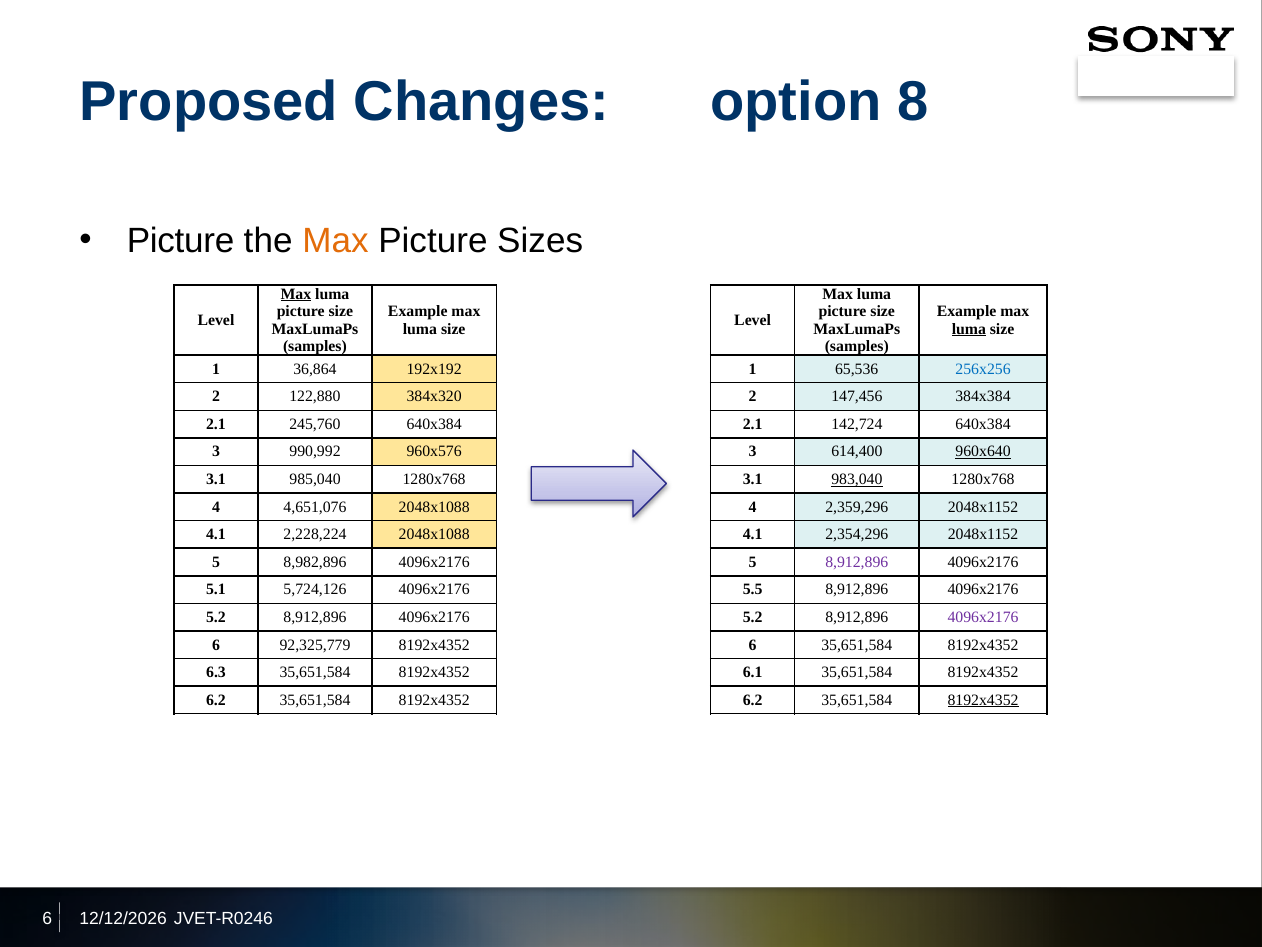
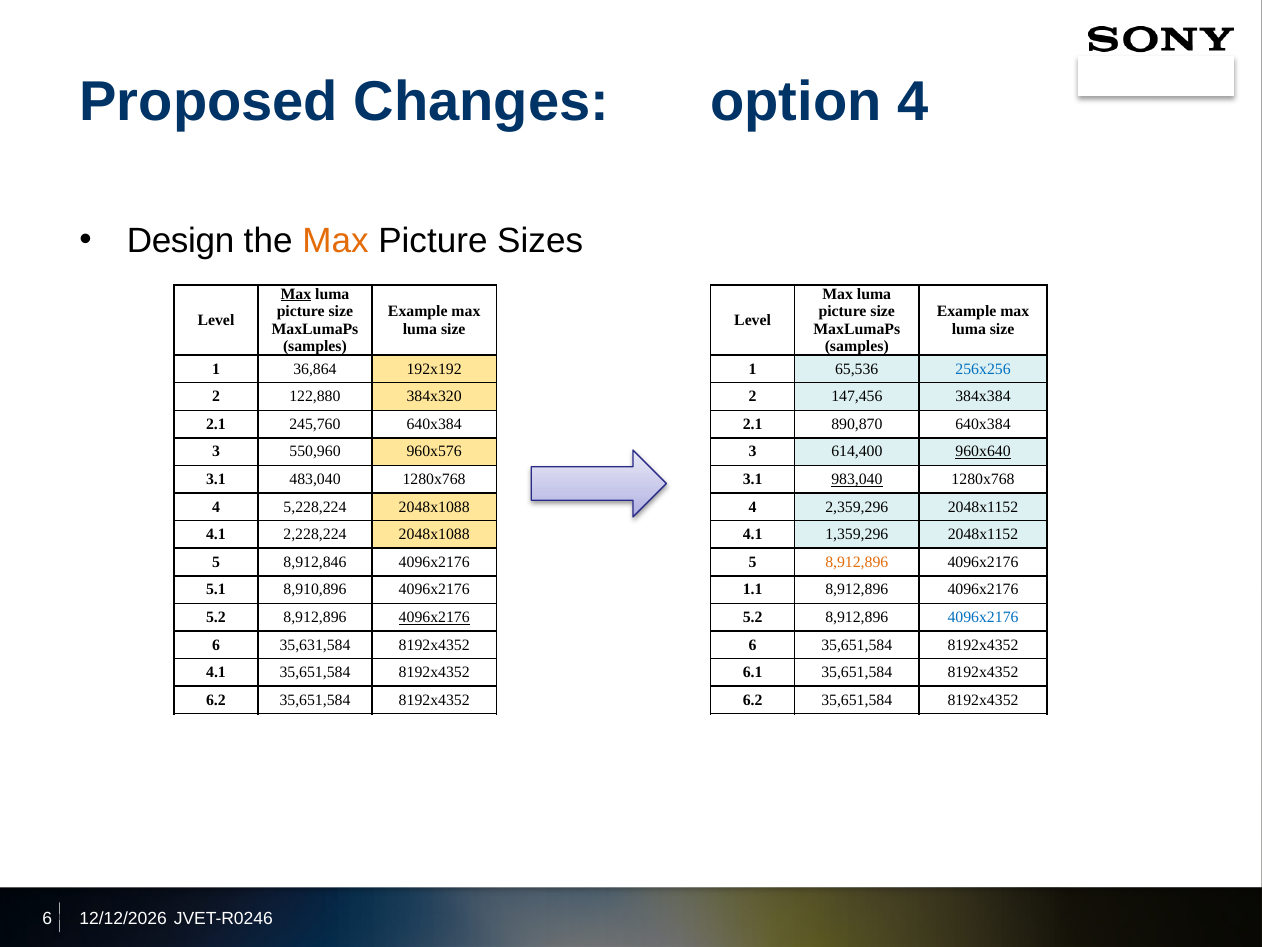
option 8: 8 -> 4
Picture at (181, 241): Picture -> Design
luma at (969, 329) underline: present -> none
142,724: 142,724 -> 890,870
990,992: 990,992 -> 550,960
985,040: 985,040 -> 483,040
4,651,076: 4,651,076 -> 5,228,224
2,354,296: 2,354,296 -> 1,359,296
8,982,896: 8,982,896 -> 8,912,846
8,912,896 at (857, 562) colour: purple -> orange
5,724,126: 5,724,126 -> 8,910,896
5.5: 5.5 -> 1.1
4096x2176 at (434, 617) underline: none -> present
4096x2176 at (983, 617) colour: purple -> blue
92,325,779: 92,325,779 -> 35,631,584
6.3 at (216, 672): 6.3 -> 4.1
8192x4352 at (983, 700) underline: present -> none
